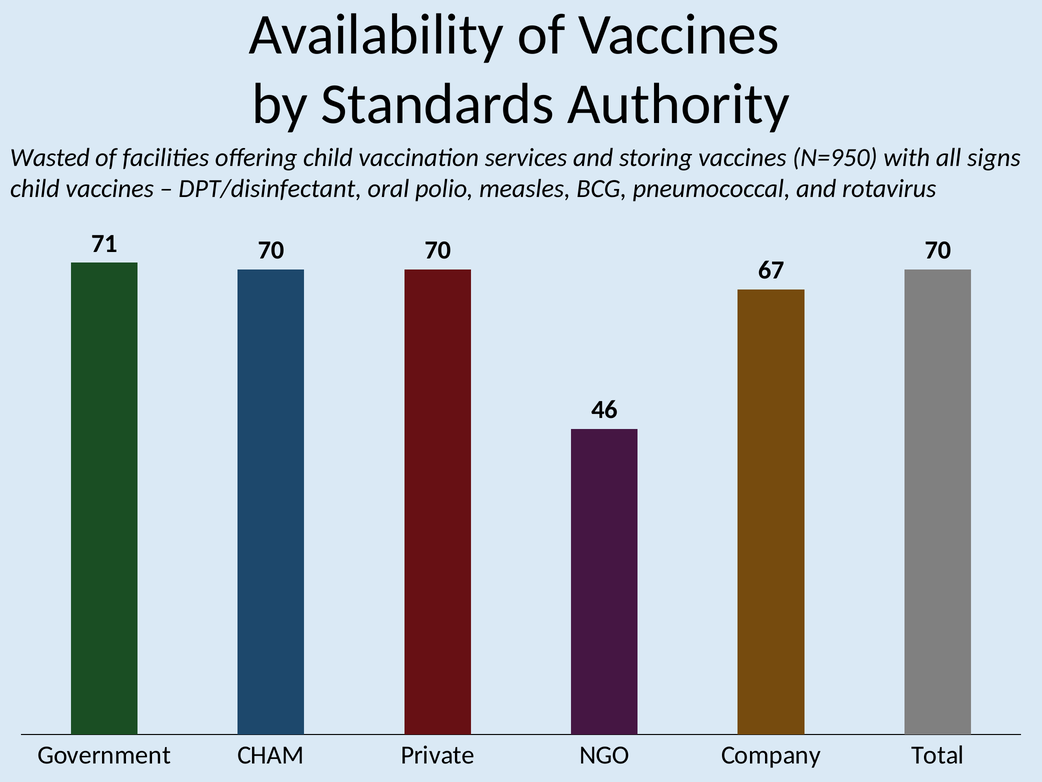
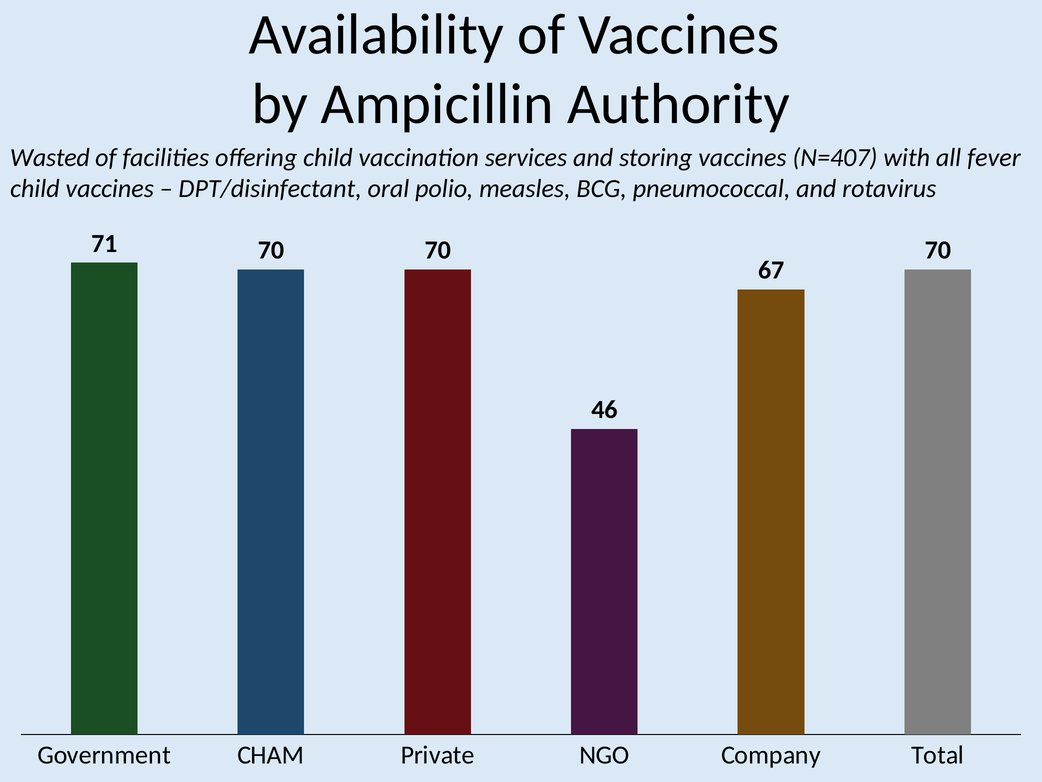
Standards: Standards -> Ampicillin
N=950: N=950 -> N=407
signs: signs -> fever
